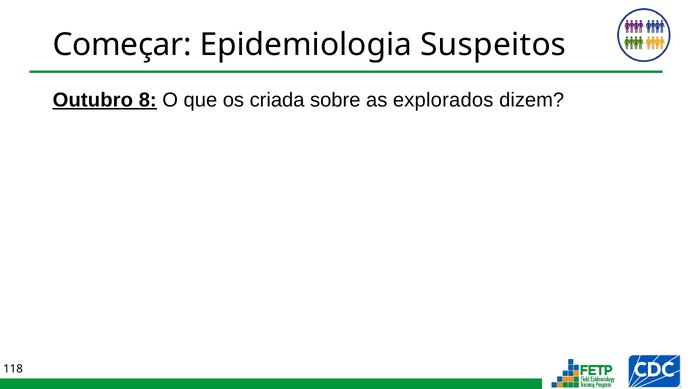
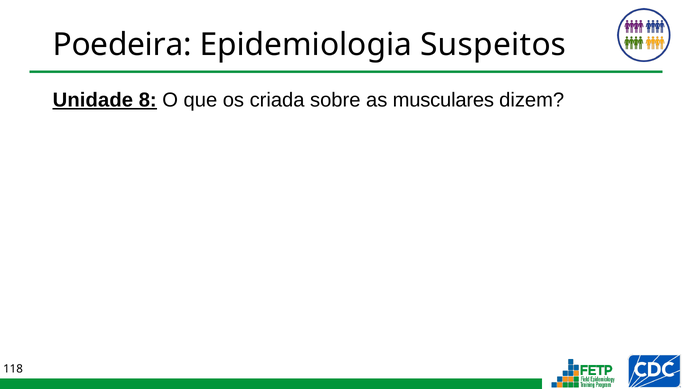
Começar: Começar -> Poedeira
Outubro: Outubro -> Unidade
explorados: explorados -> musculares
